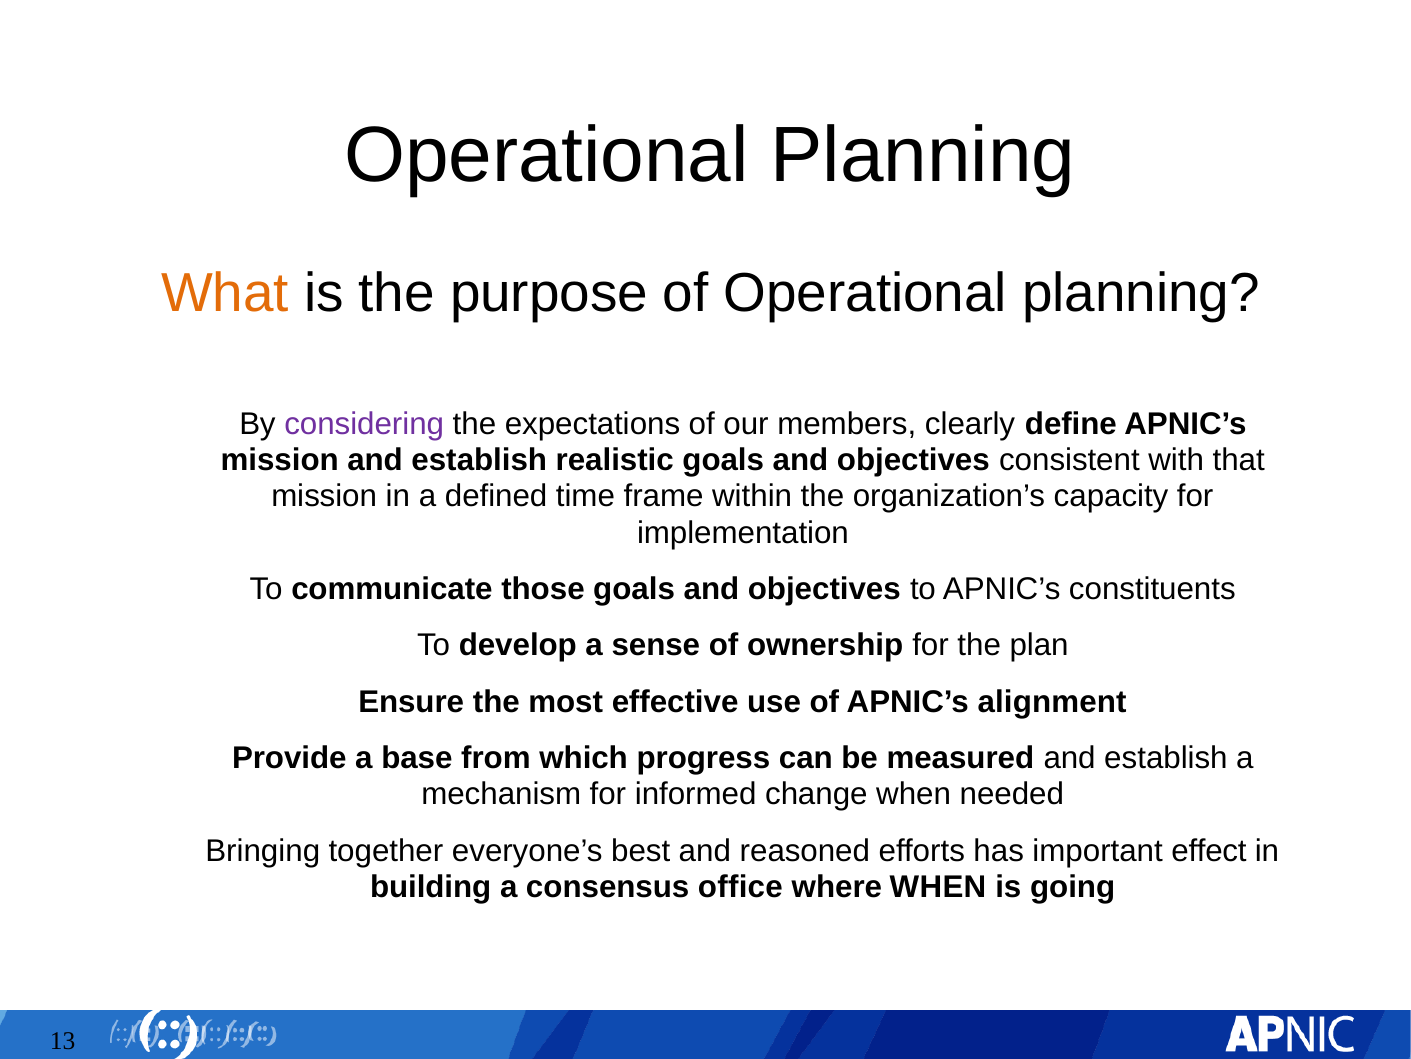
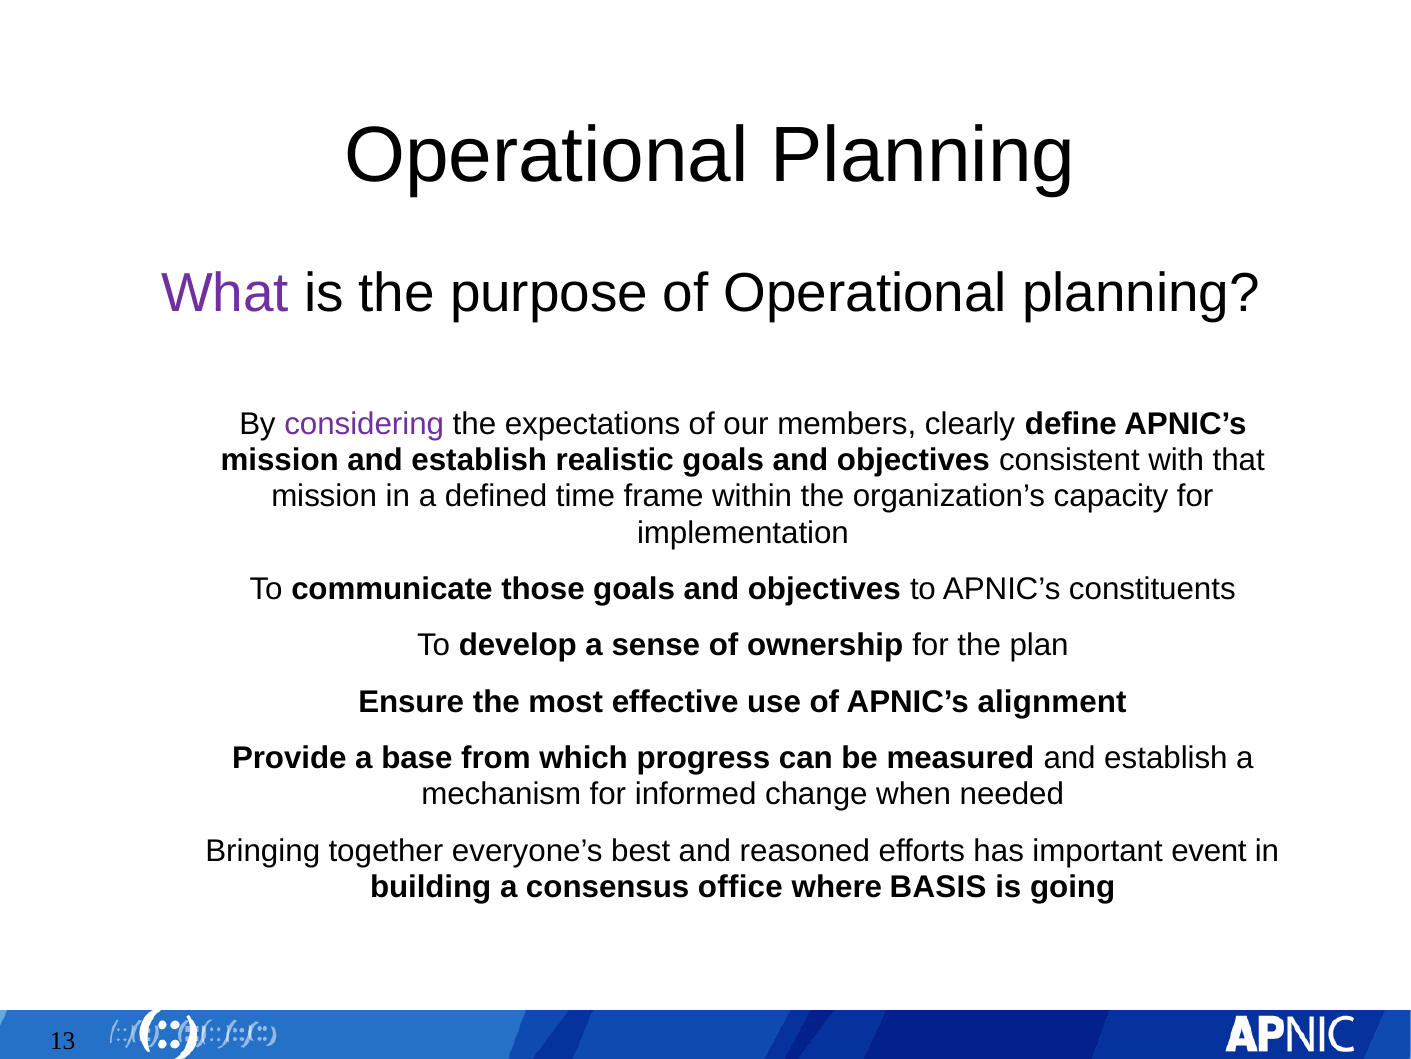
What colour: orange -> purple
effect: effect -> event
where WHEN: WHEN -> BASIS
